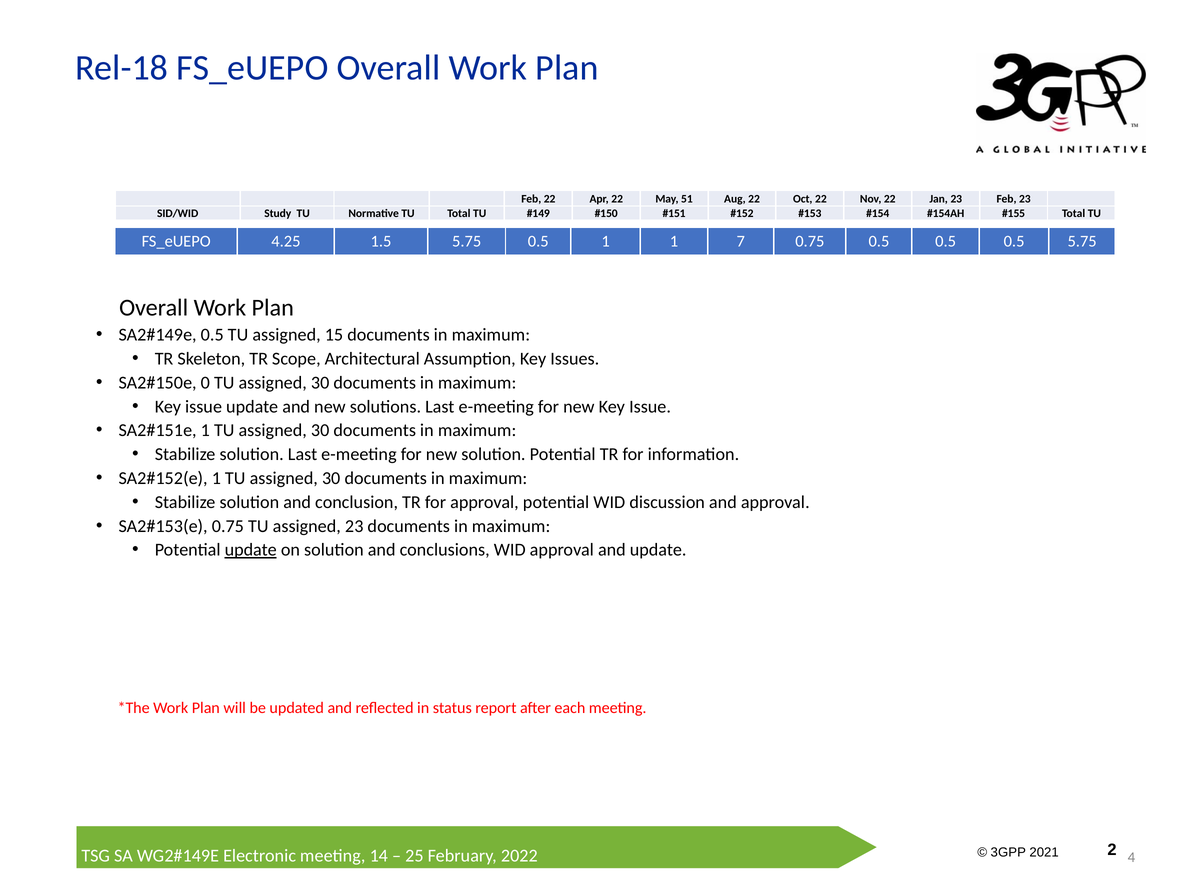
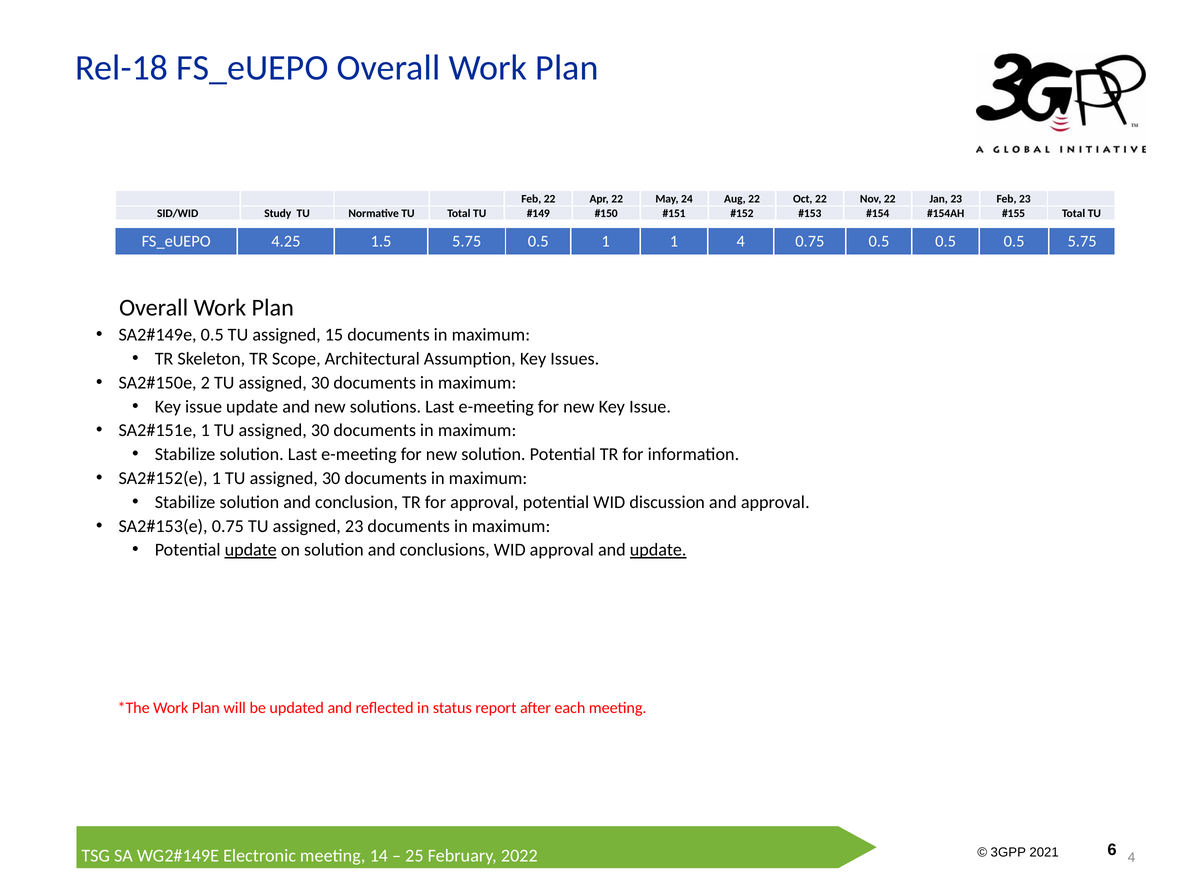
51: 51 -> 24
1 7: 7 -> 4
0: 0 -> 2
update at (658, 550) underline: none -> present
2: 2 -> 6
